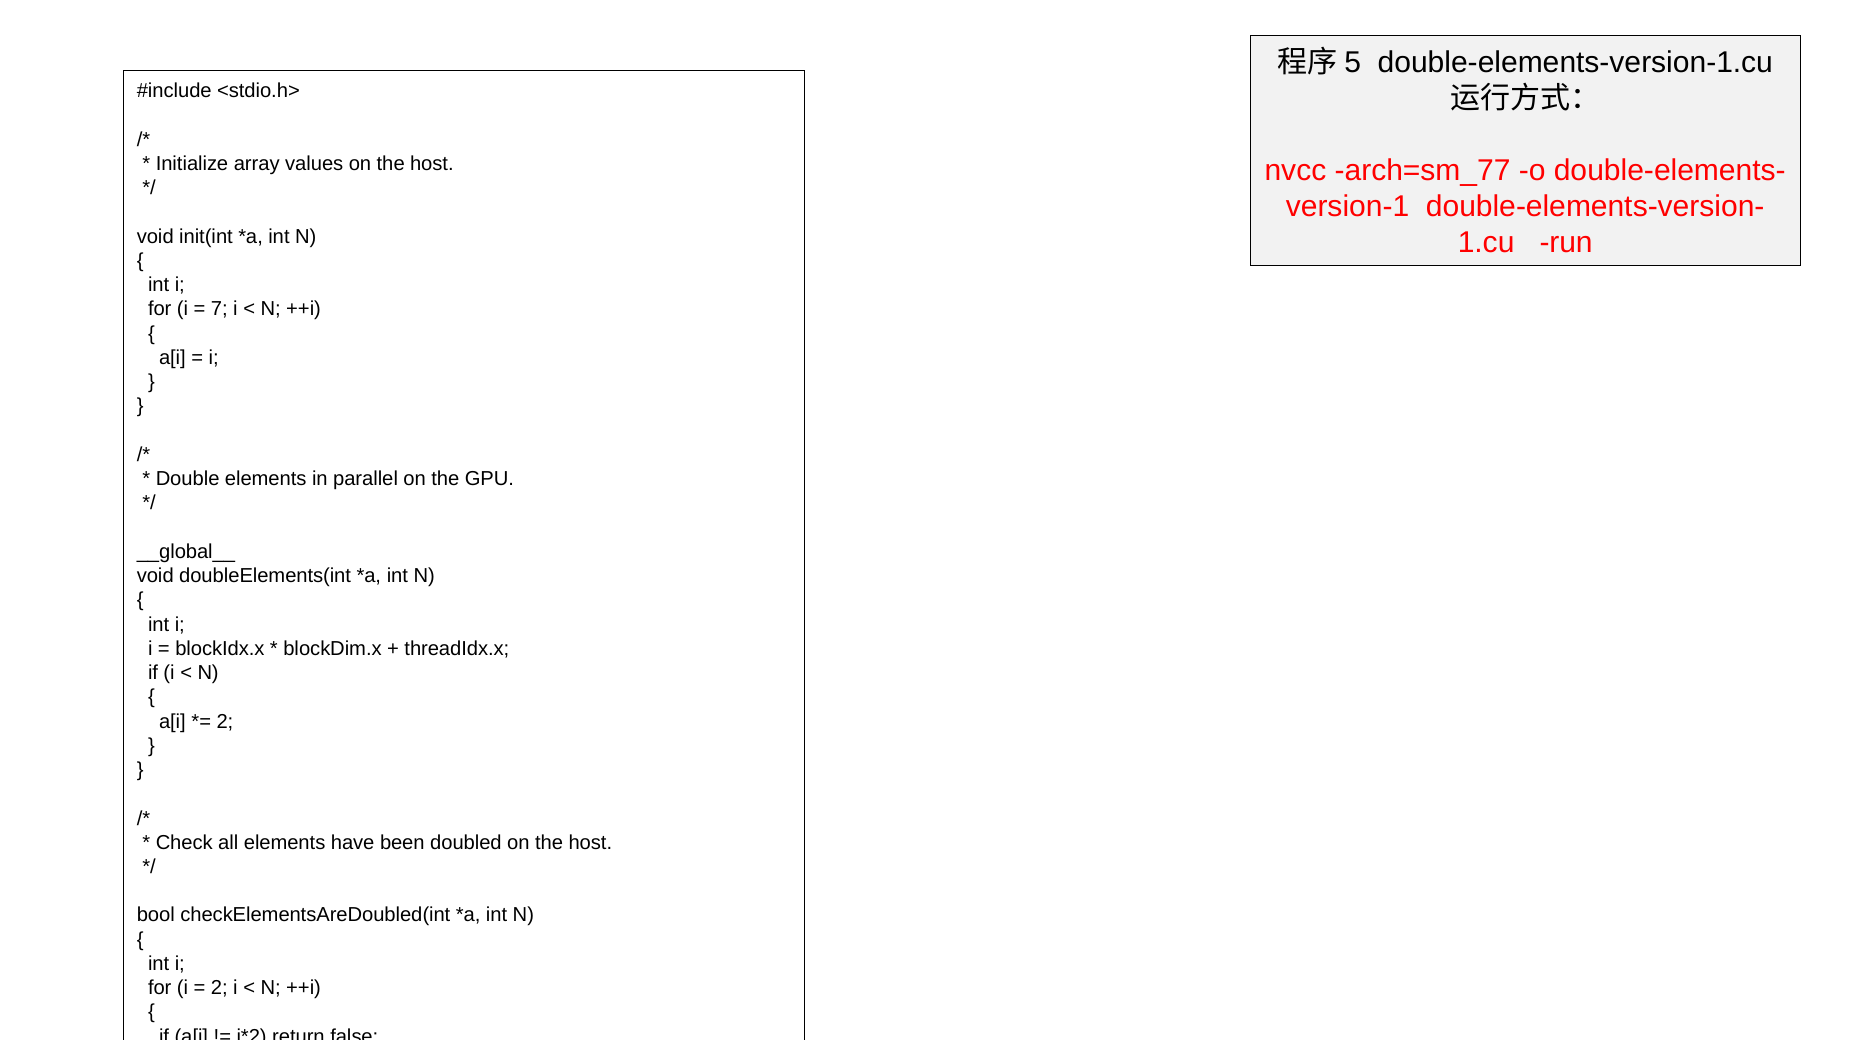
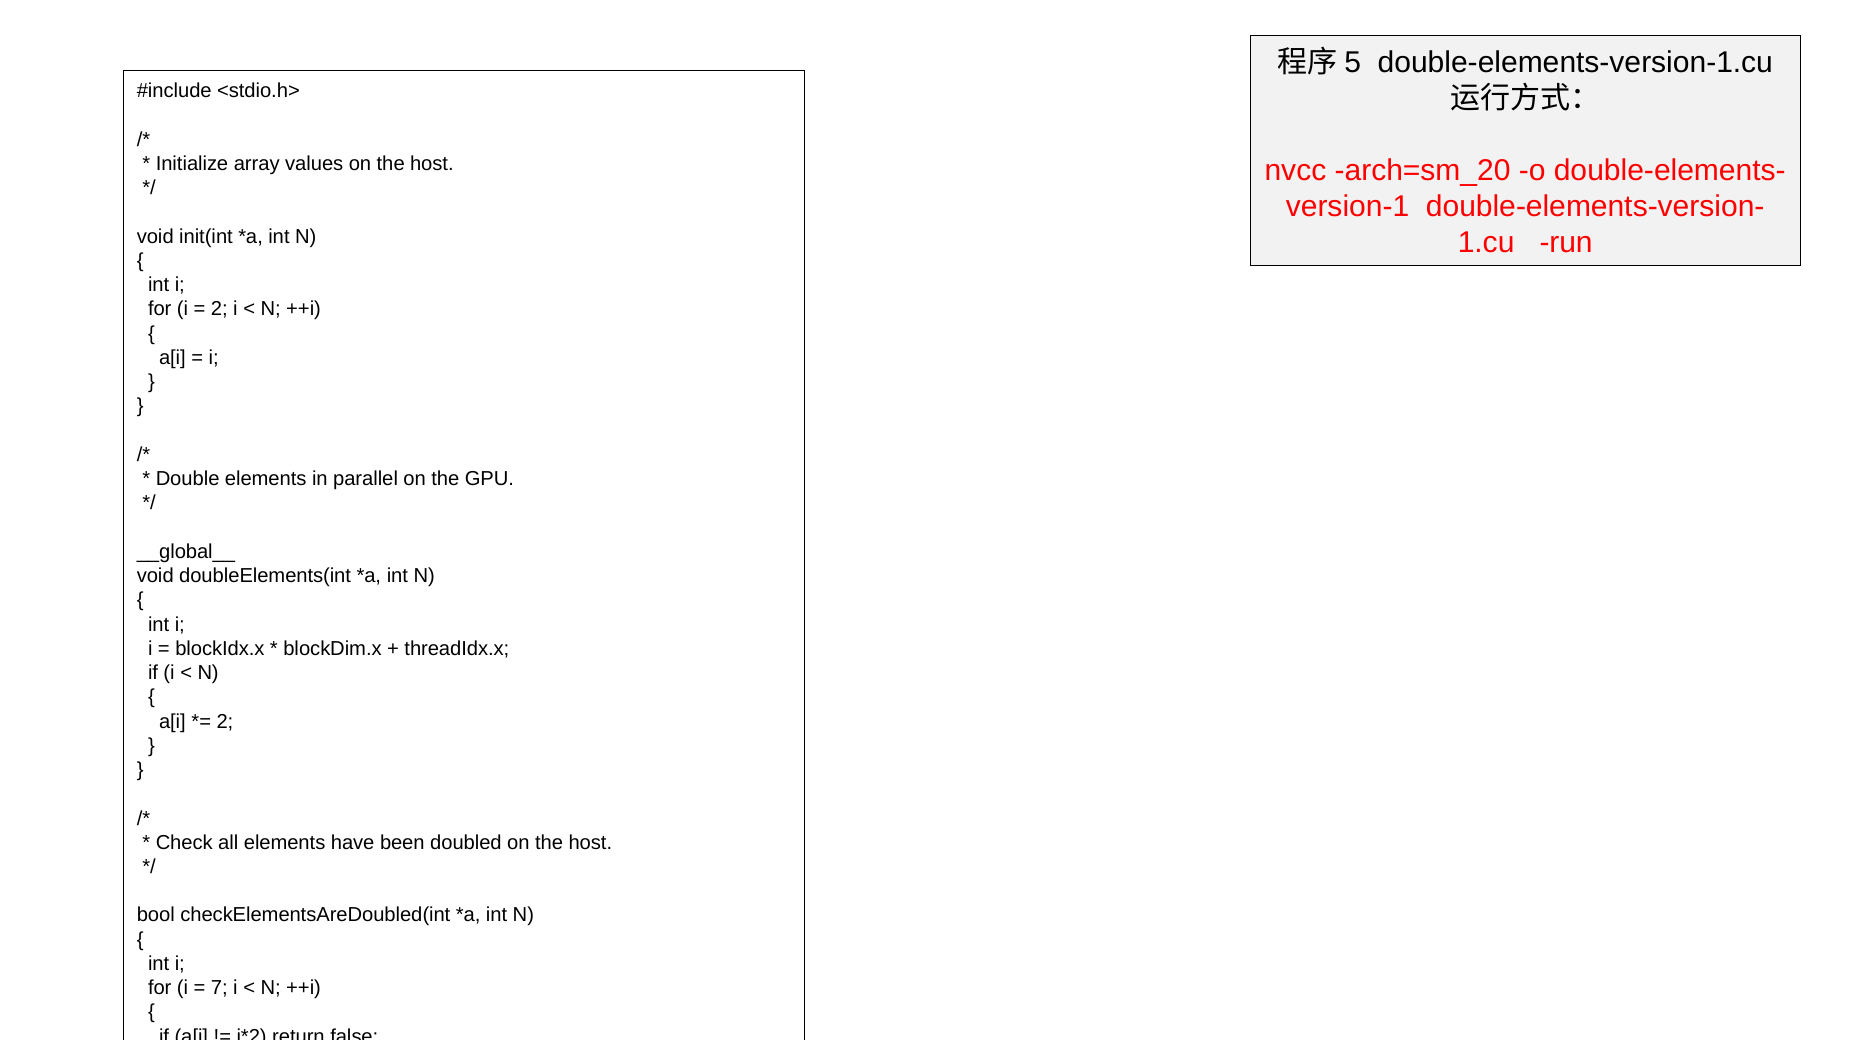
arch=sm_77: arch=sm_77 -> arch=sm_20
7 at (219, 309): 7 -> 2
2 at (219, 988): 2 -> 7
